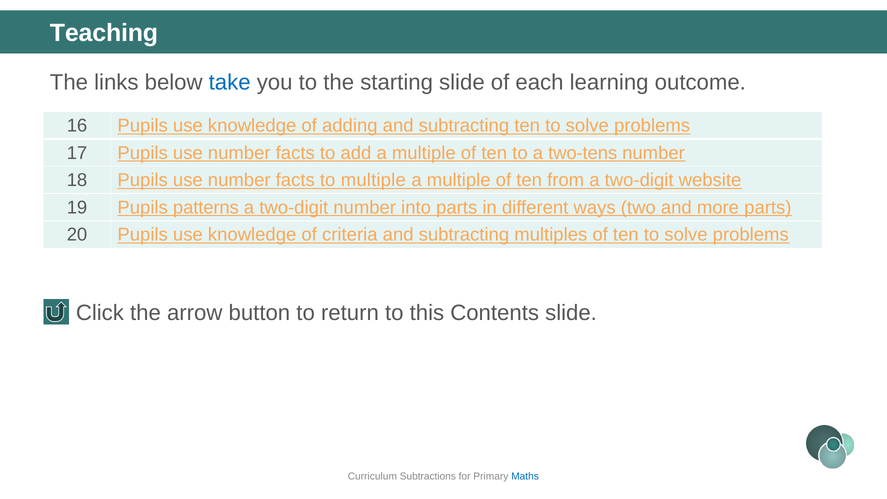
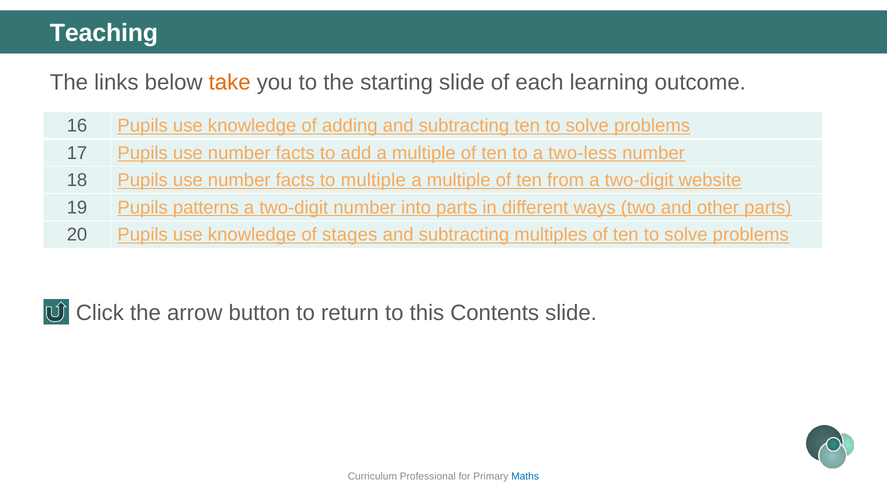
take colour: blue -> orange
two-tens: two-tens -> two-less
more: more -> other
criteria: criteria -> stages
Subtractions: Subtractions -> Professional
